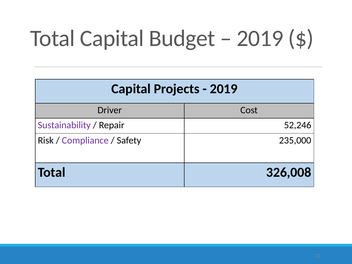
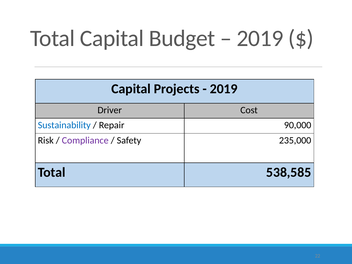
Sustainability colour: purple -> blue
52,246: 52,246 -> 90,000
326,008: 326,008 -> 538,585
